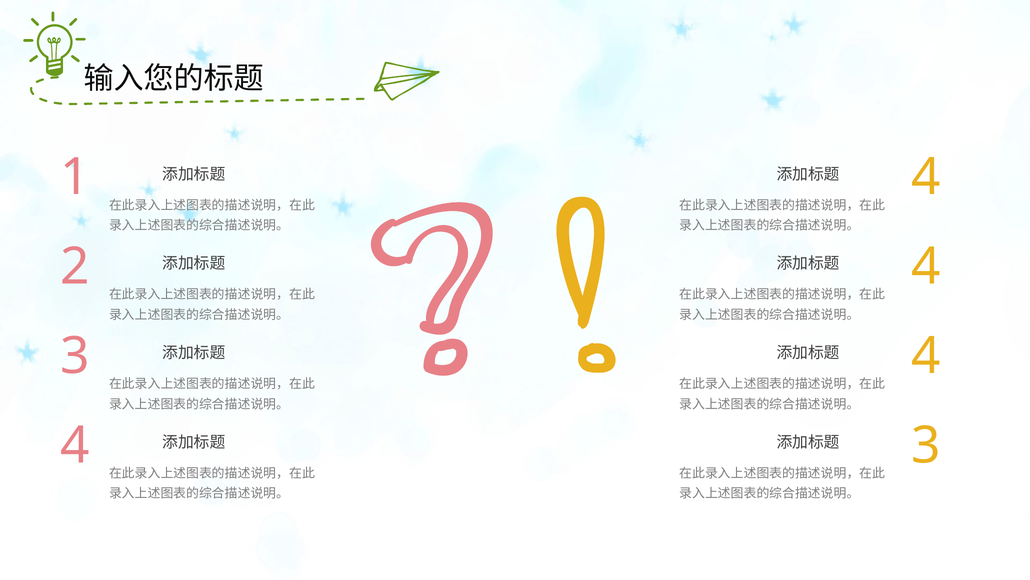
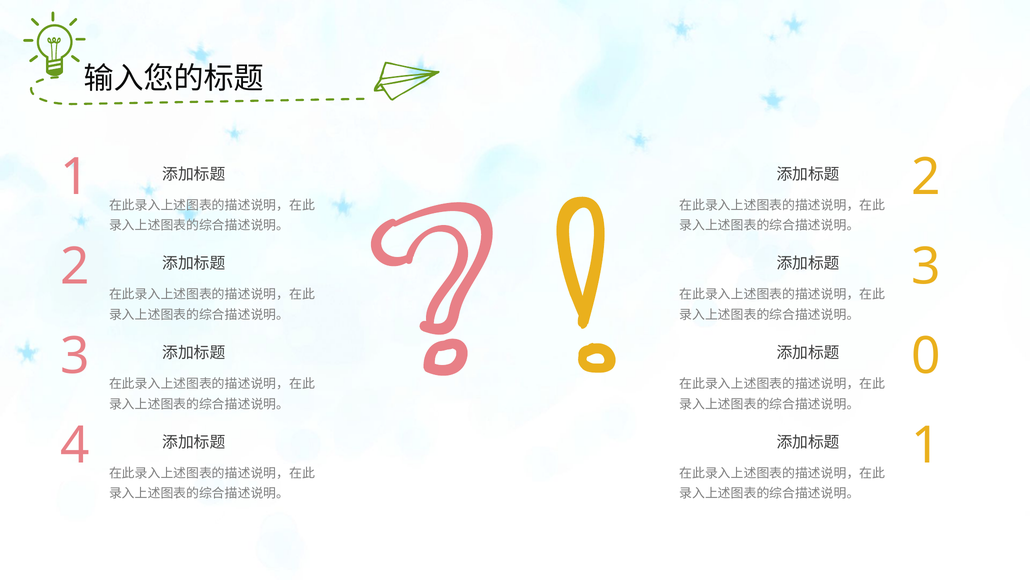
4 at (926, 177): 4 -> 2
4 at (926, 267): 4 -> 3
4 at (926, 356): 4 -> 0
3 at (926, 445): 3 -> 1
